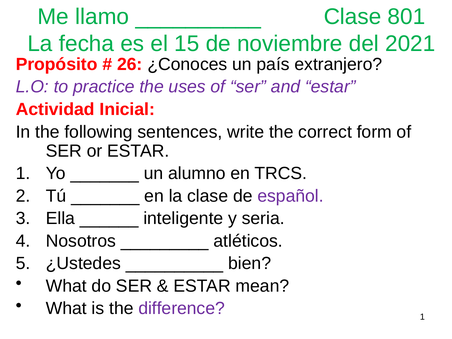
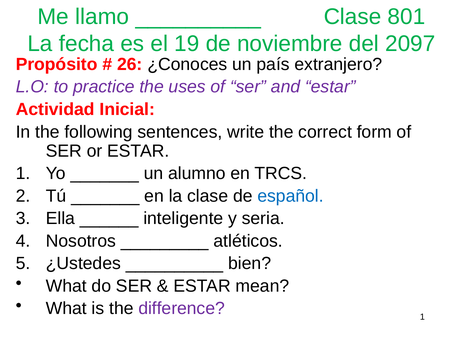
15: 15 -> 19
2021: 2021 -> 2097
español colour: purple -> blue
